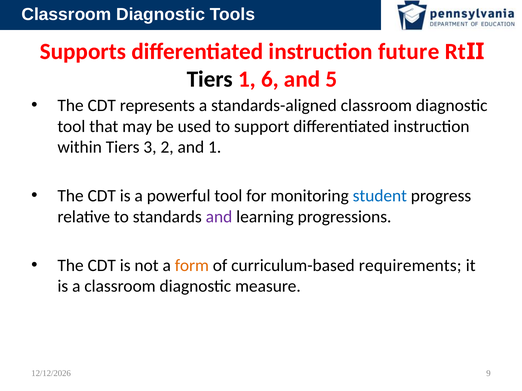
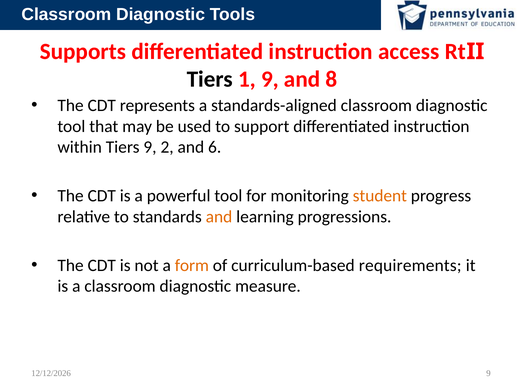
future: future -> access
1 6: 6 -> 9
5: 5 -> 8
Tiers 3: 3 -> 9
and 1: 1 -> 6
student colour: blue -> orange
and at (219, 217) colour: purple -> orange
